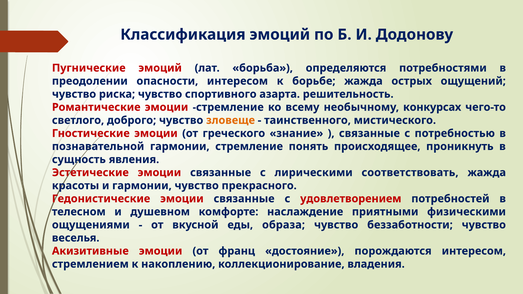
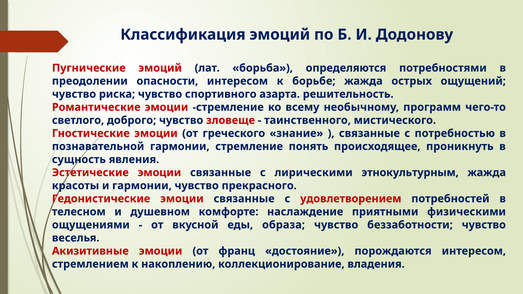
конкурсах: конкурсах -> программ
зловеще colour: orange -> red
соответствовать: соответствовать -> этнокультурным
